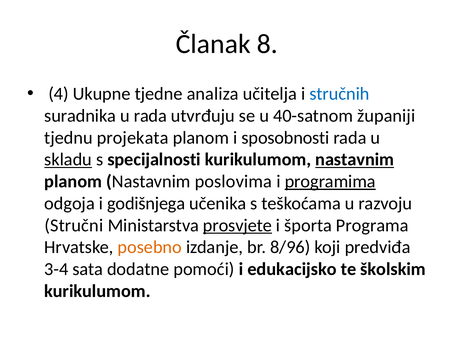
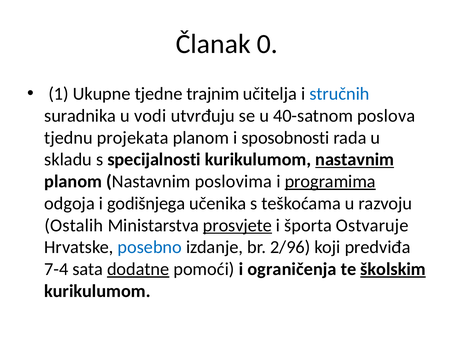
8: 8 -> 0
4: 4 -> 1
analiza: analiza -> trajnim
u rada: rada -> vodi
županiji: županiji -> poslova
skladu underline: present -> none
Stručni: Stručni -> Ostalih
Programa: Programa -> Ostvaruje
posebno colour: orange -> blue
8/96: 8/96 -> 2/96
3-4: 3-4 -> 7-4
dodatne underline: none -> present
edukacijsko: edukacijsko -> ograničenja
školskim underline: none -> present
